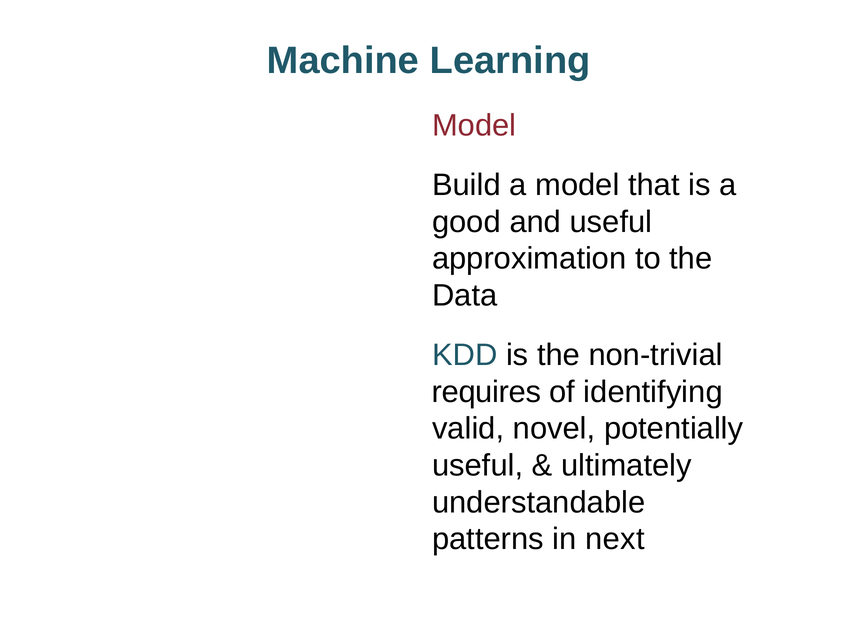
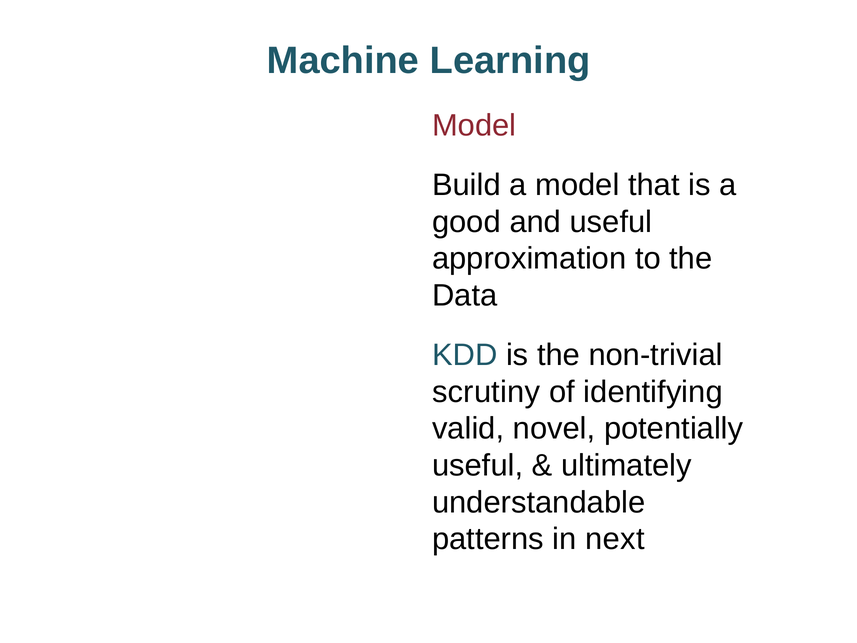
requires: requires -> scrutiny
